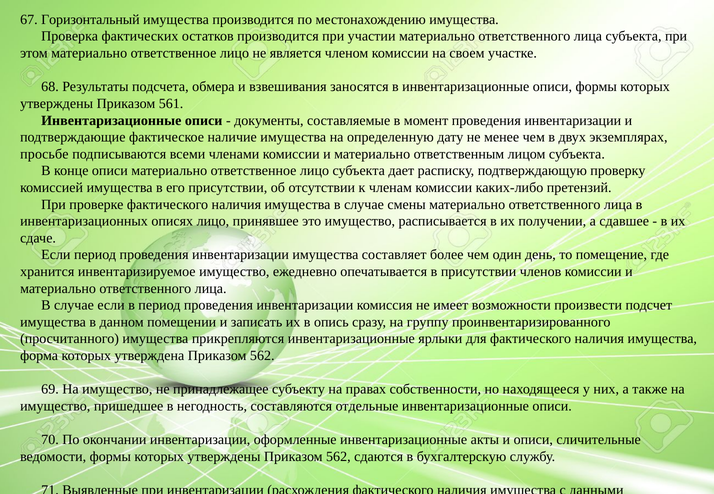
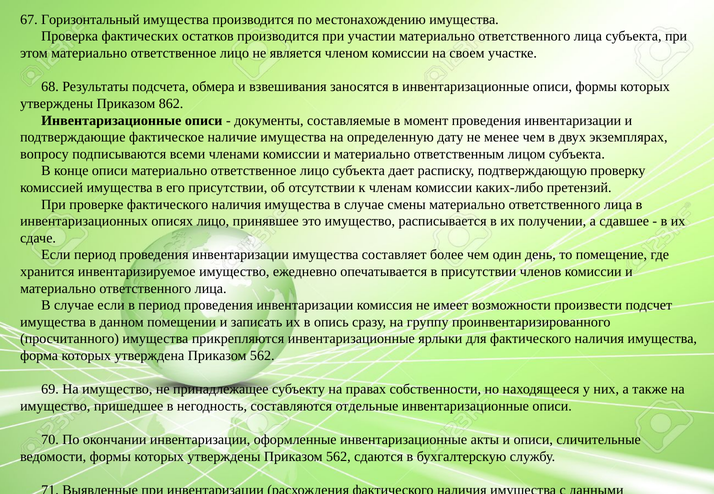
561: 561 -> 862
просьбе: просьбе -> вопросу
